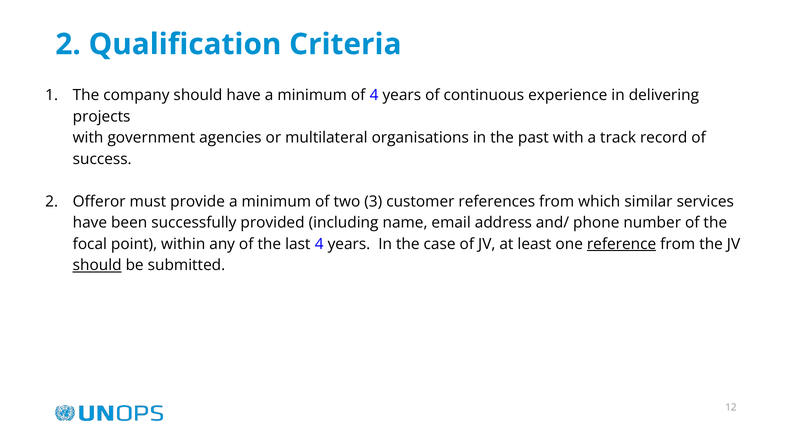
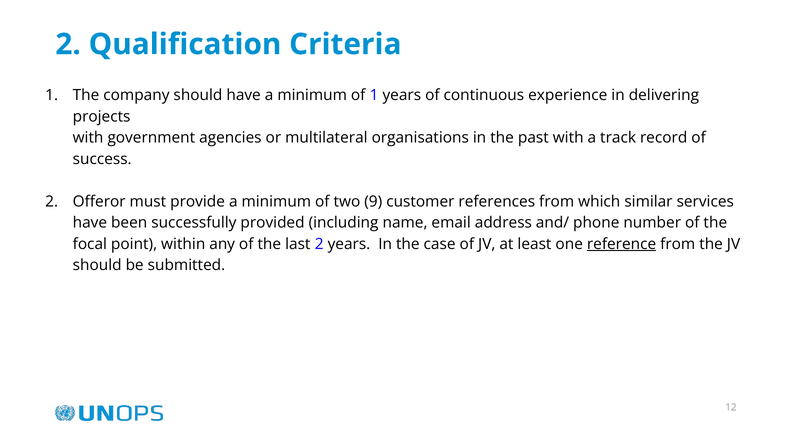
of 4: 4 -> 1
3: 3 -> 9
last 4: 4 -> 2
should at (97, 265) underline: present -> none
